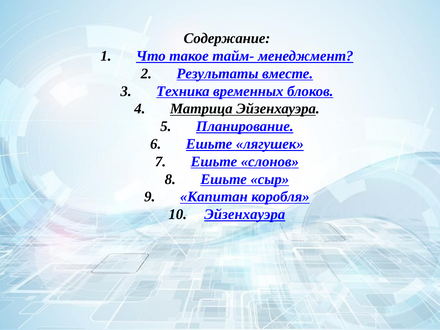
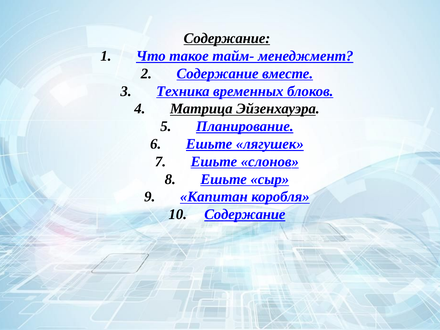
Содержание at (227, 38) underline: none -> present
Результаты at (218, 74): Результаты -> Содержание
Эйзенхауэра at (245, 214): Эйзенхауэра -> Содержание
